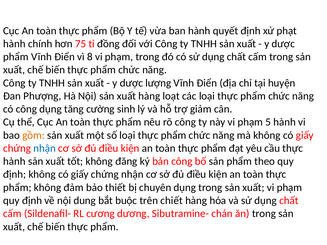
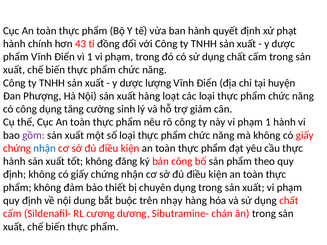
75: 75 -> 43
vì 8: 8 -> 1
phạm 5: 5 -> 1
gồm colour: orange -> purple
chiết: chiết -> nhạy
